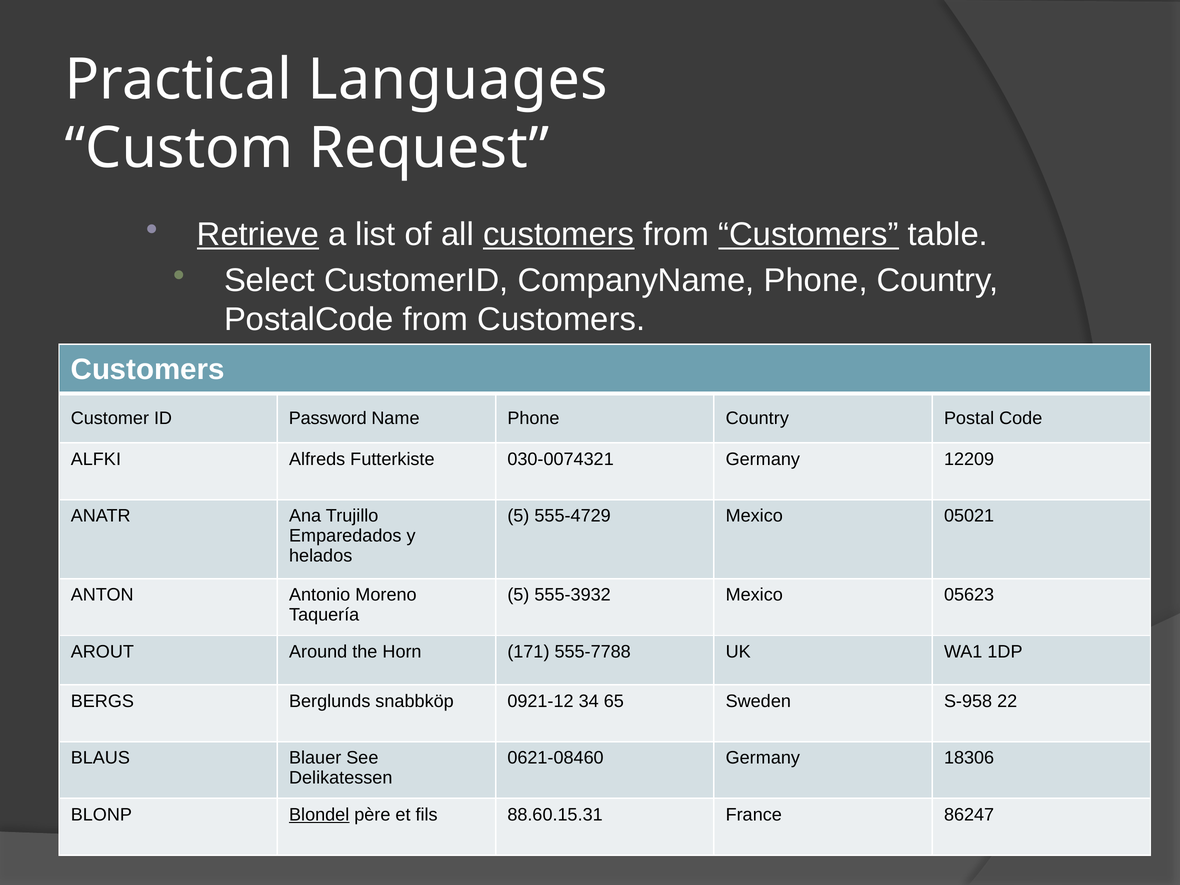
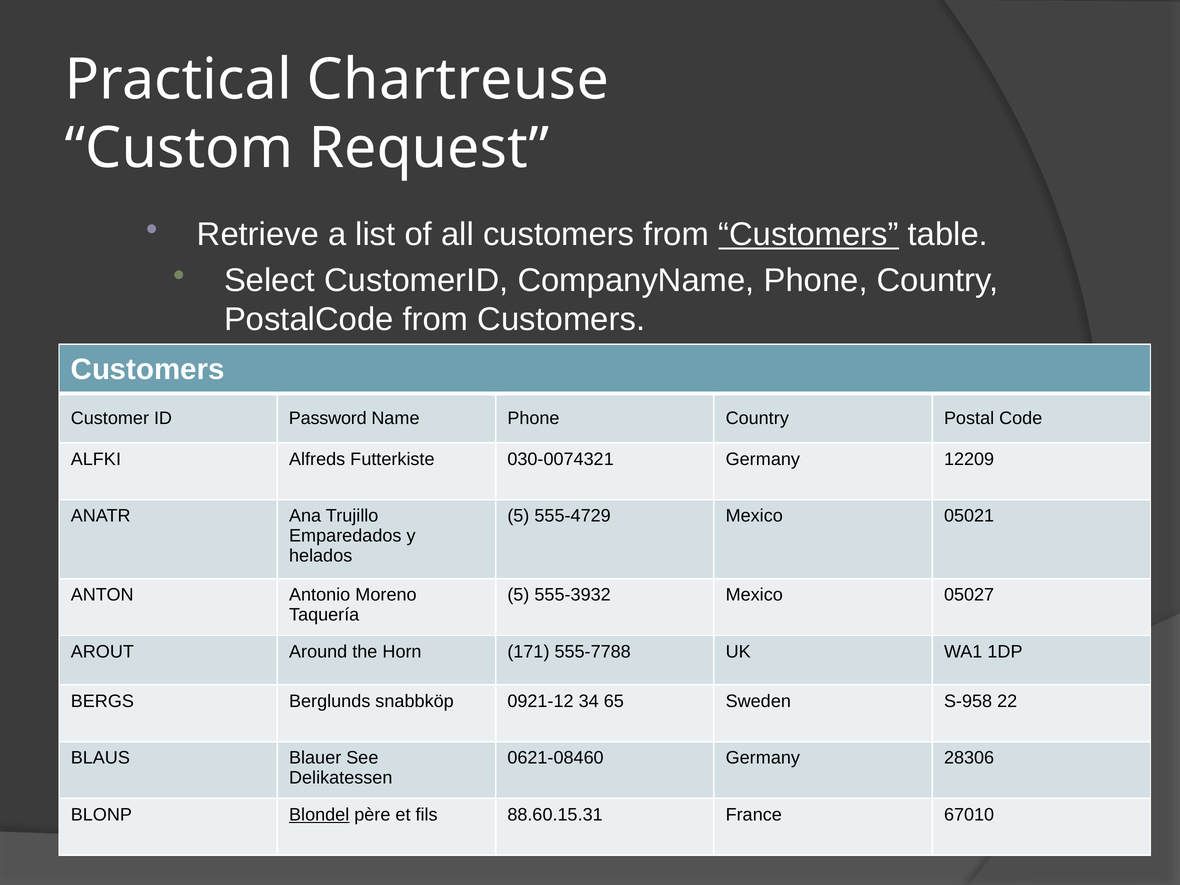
Languages: Languages -> Chartreuse
Retrieve underline: present -> none
customers at (559, 234) underline: present -> none
05623: 05623 -> 05027
18306: 18306 -> 28306
86247: 86247 -> 67010
